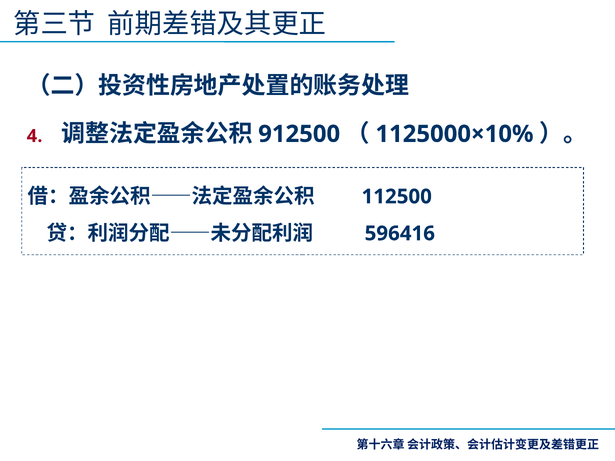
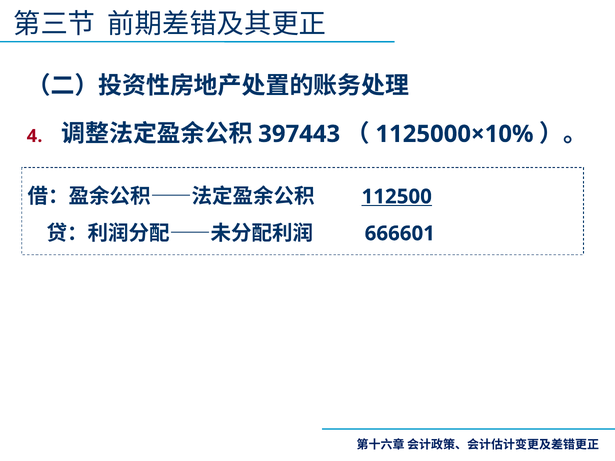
912500: 912500 -> 397443
112500 underline: none -> present
596416: 596416 -> 666601
